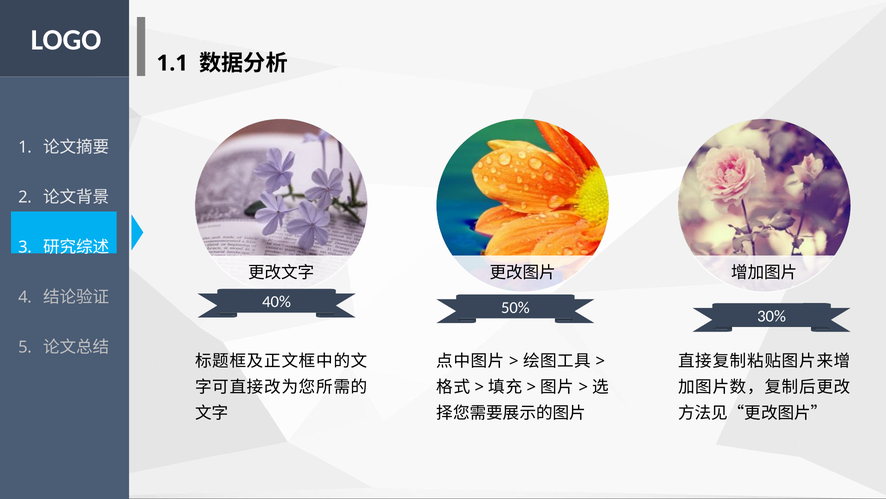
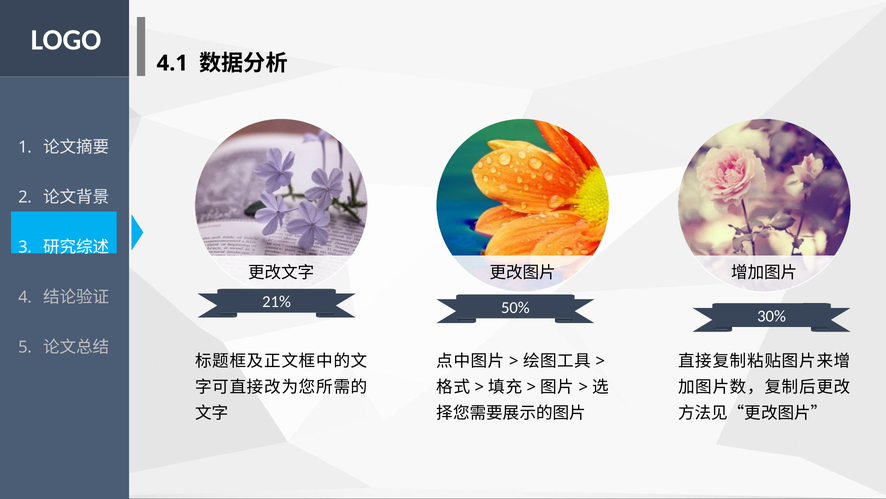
1.1: 1.1 -> 4.1
40%: 40% -> 21%
